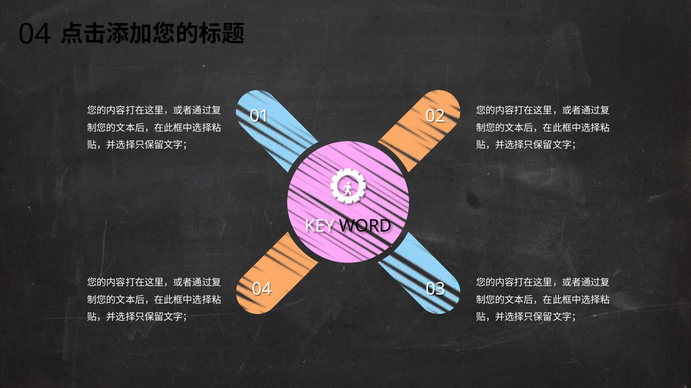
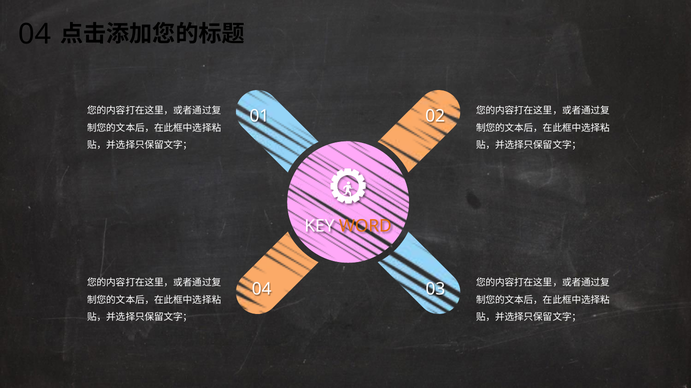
WORD colour: black -> orange
